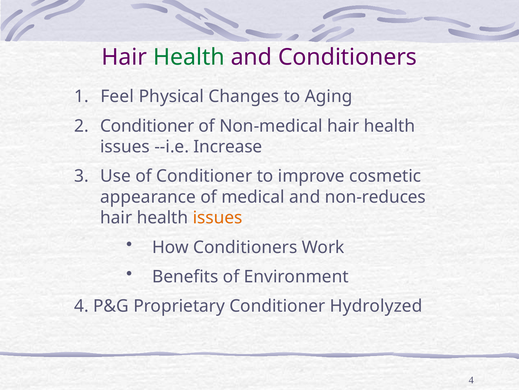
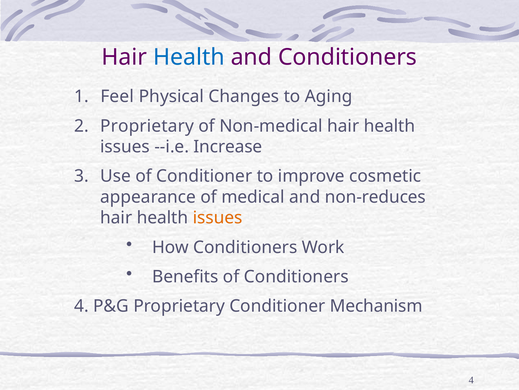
Health at (189, 57) colour: green -> blue
Conditioner at (147, 126): Conditioner -> Proprietary
of Environment: Environment -> Conditioners
Hydrolyzed: Hydrolyzed -> Mechanism
